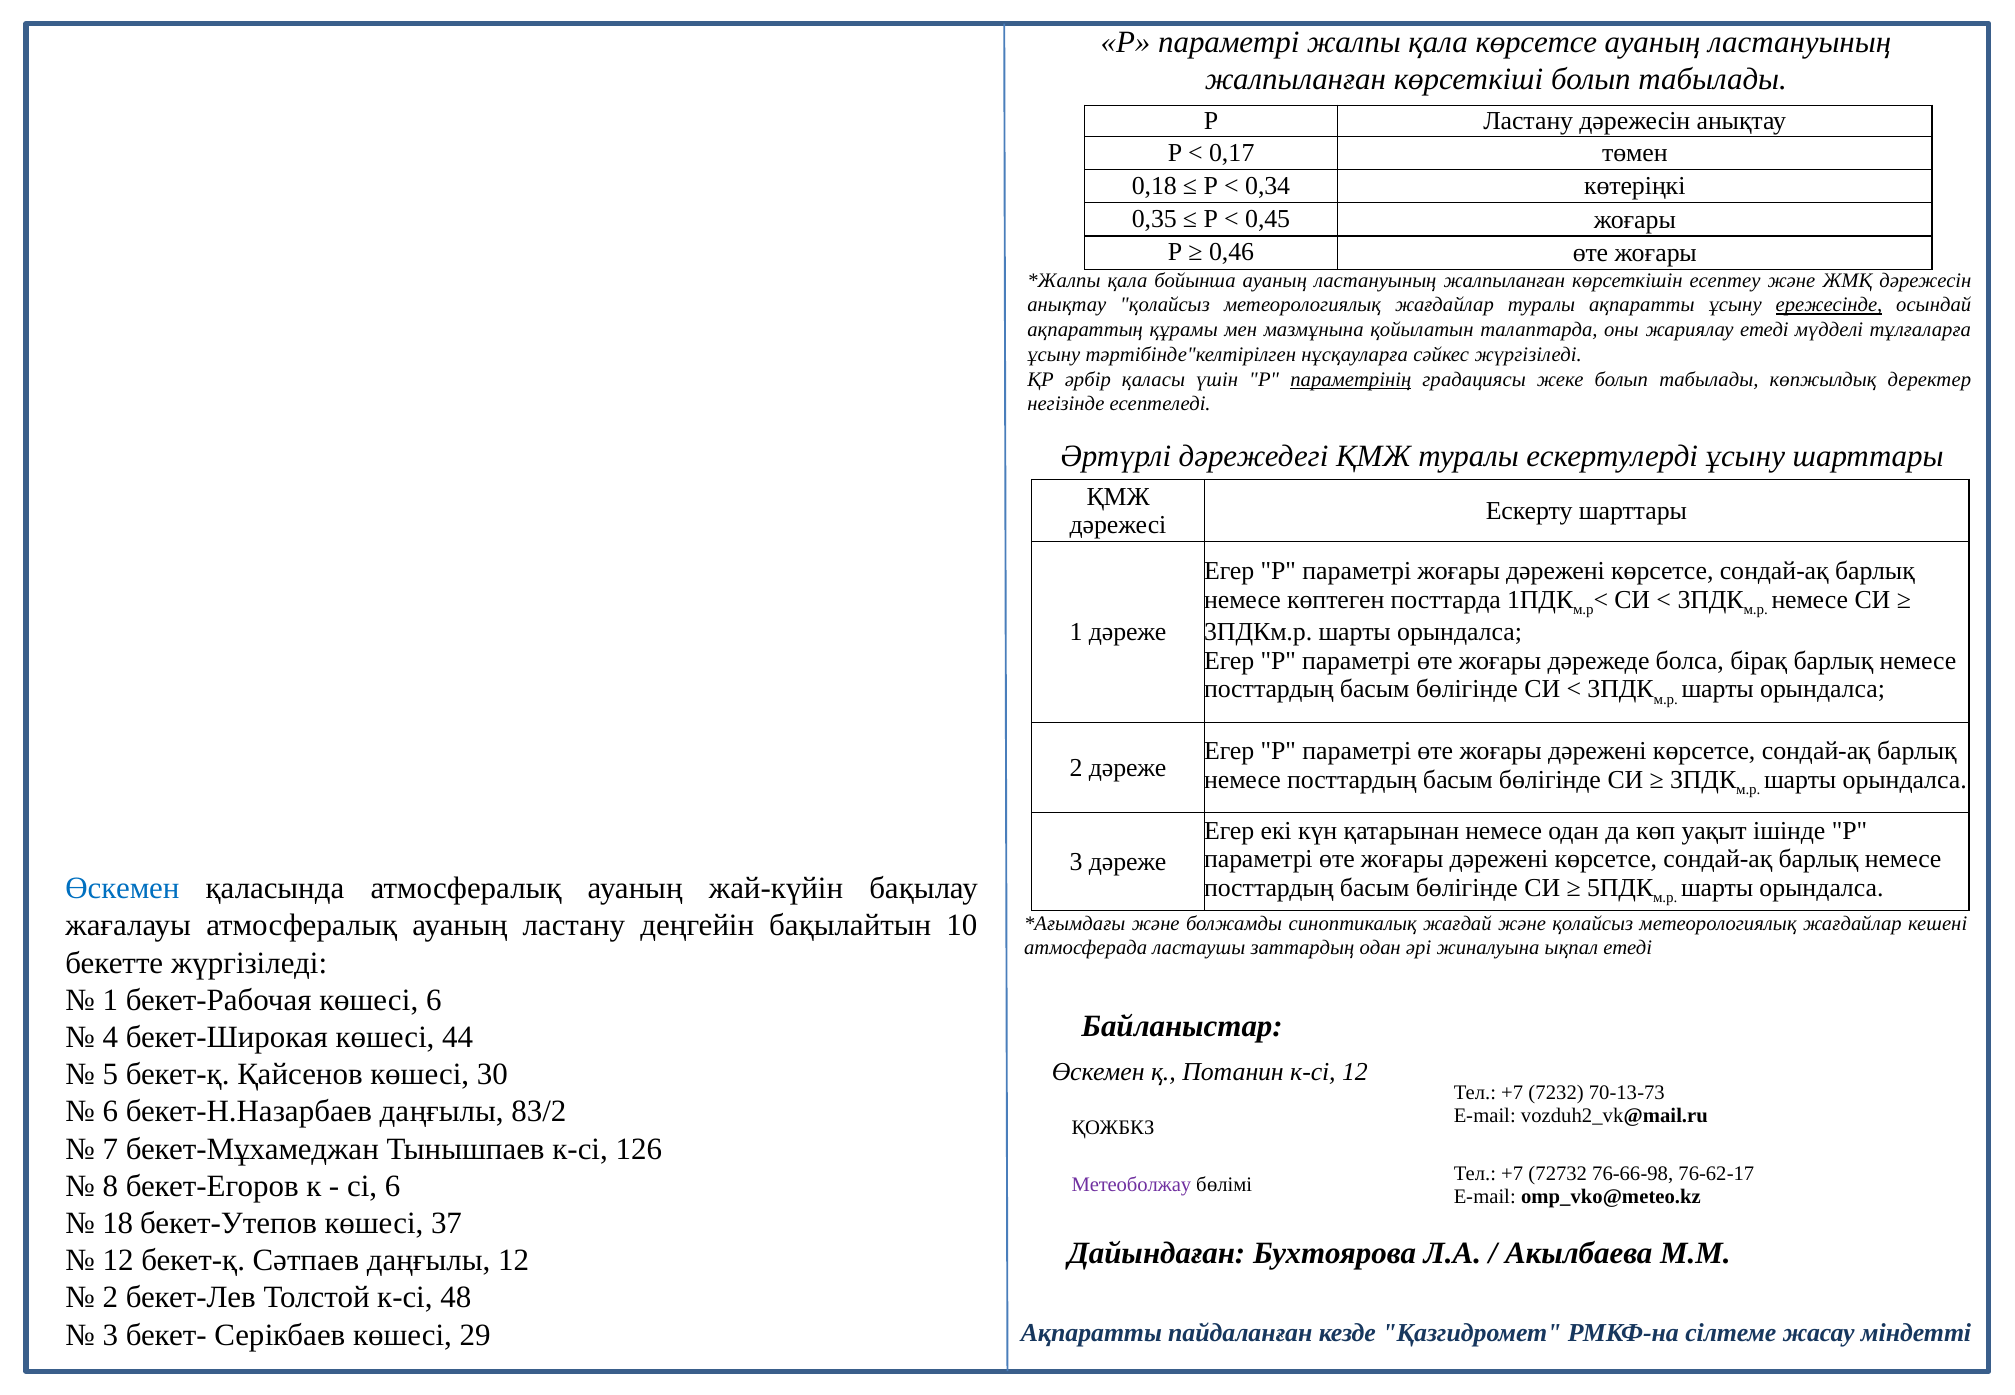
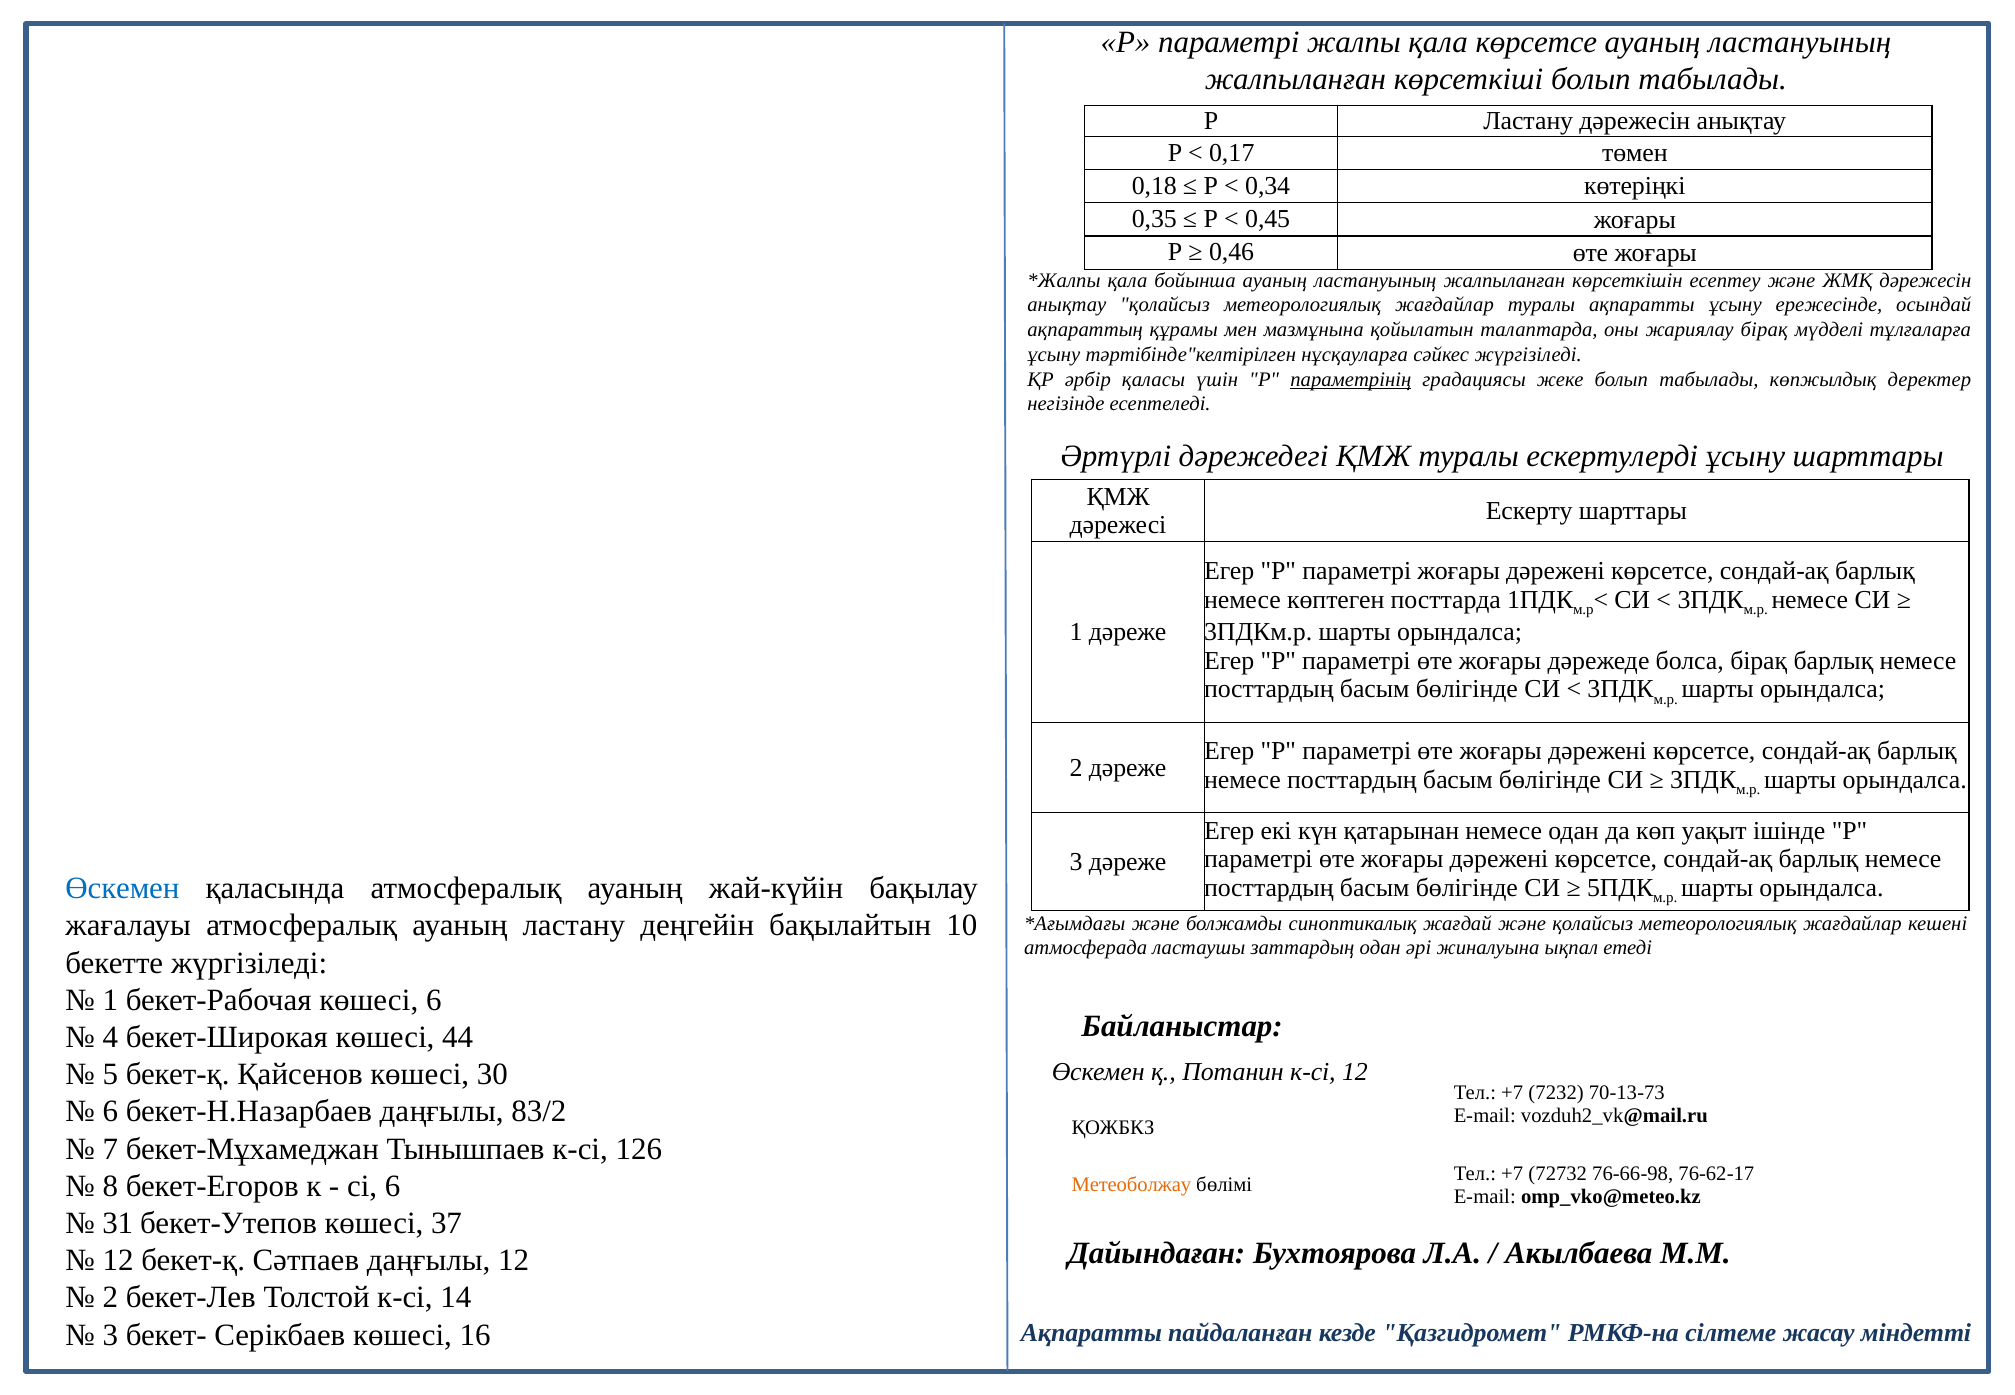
ережесінде underline: present -> none
жариялау етеді: етеді -> бірақ
Метеоболжау colour: purple -> orange
18: 18 -> 31
48: 48 -> 14
29: 29 -> 16
